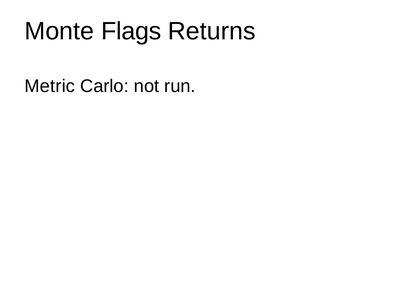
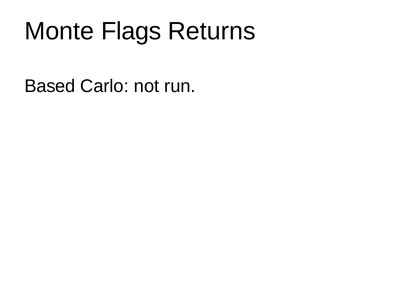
Metric: Metric -> Based
